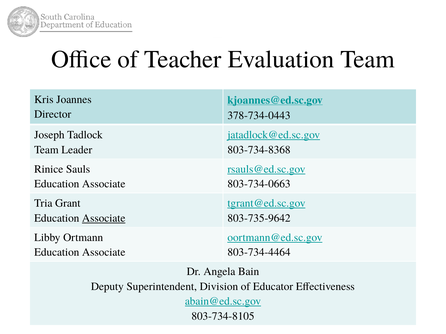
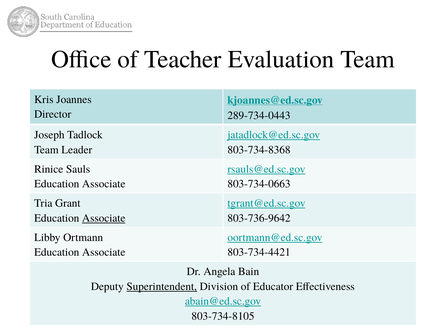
378-734-0443: 378-734-0443 -> 289-734-0443
803-735-9642: 803-735-9642 -> 803-736-9642
803-734-4464: 803-734-4464 -> 803-734-4421
Superintendent underline: none -> present
